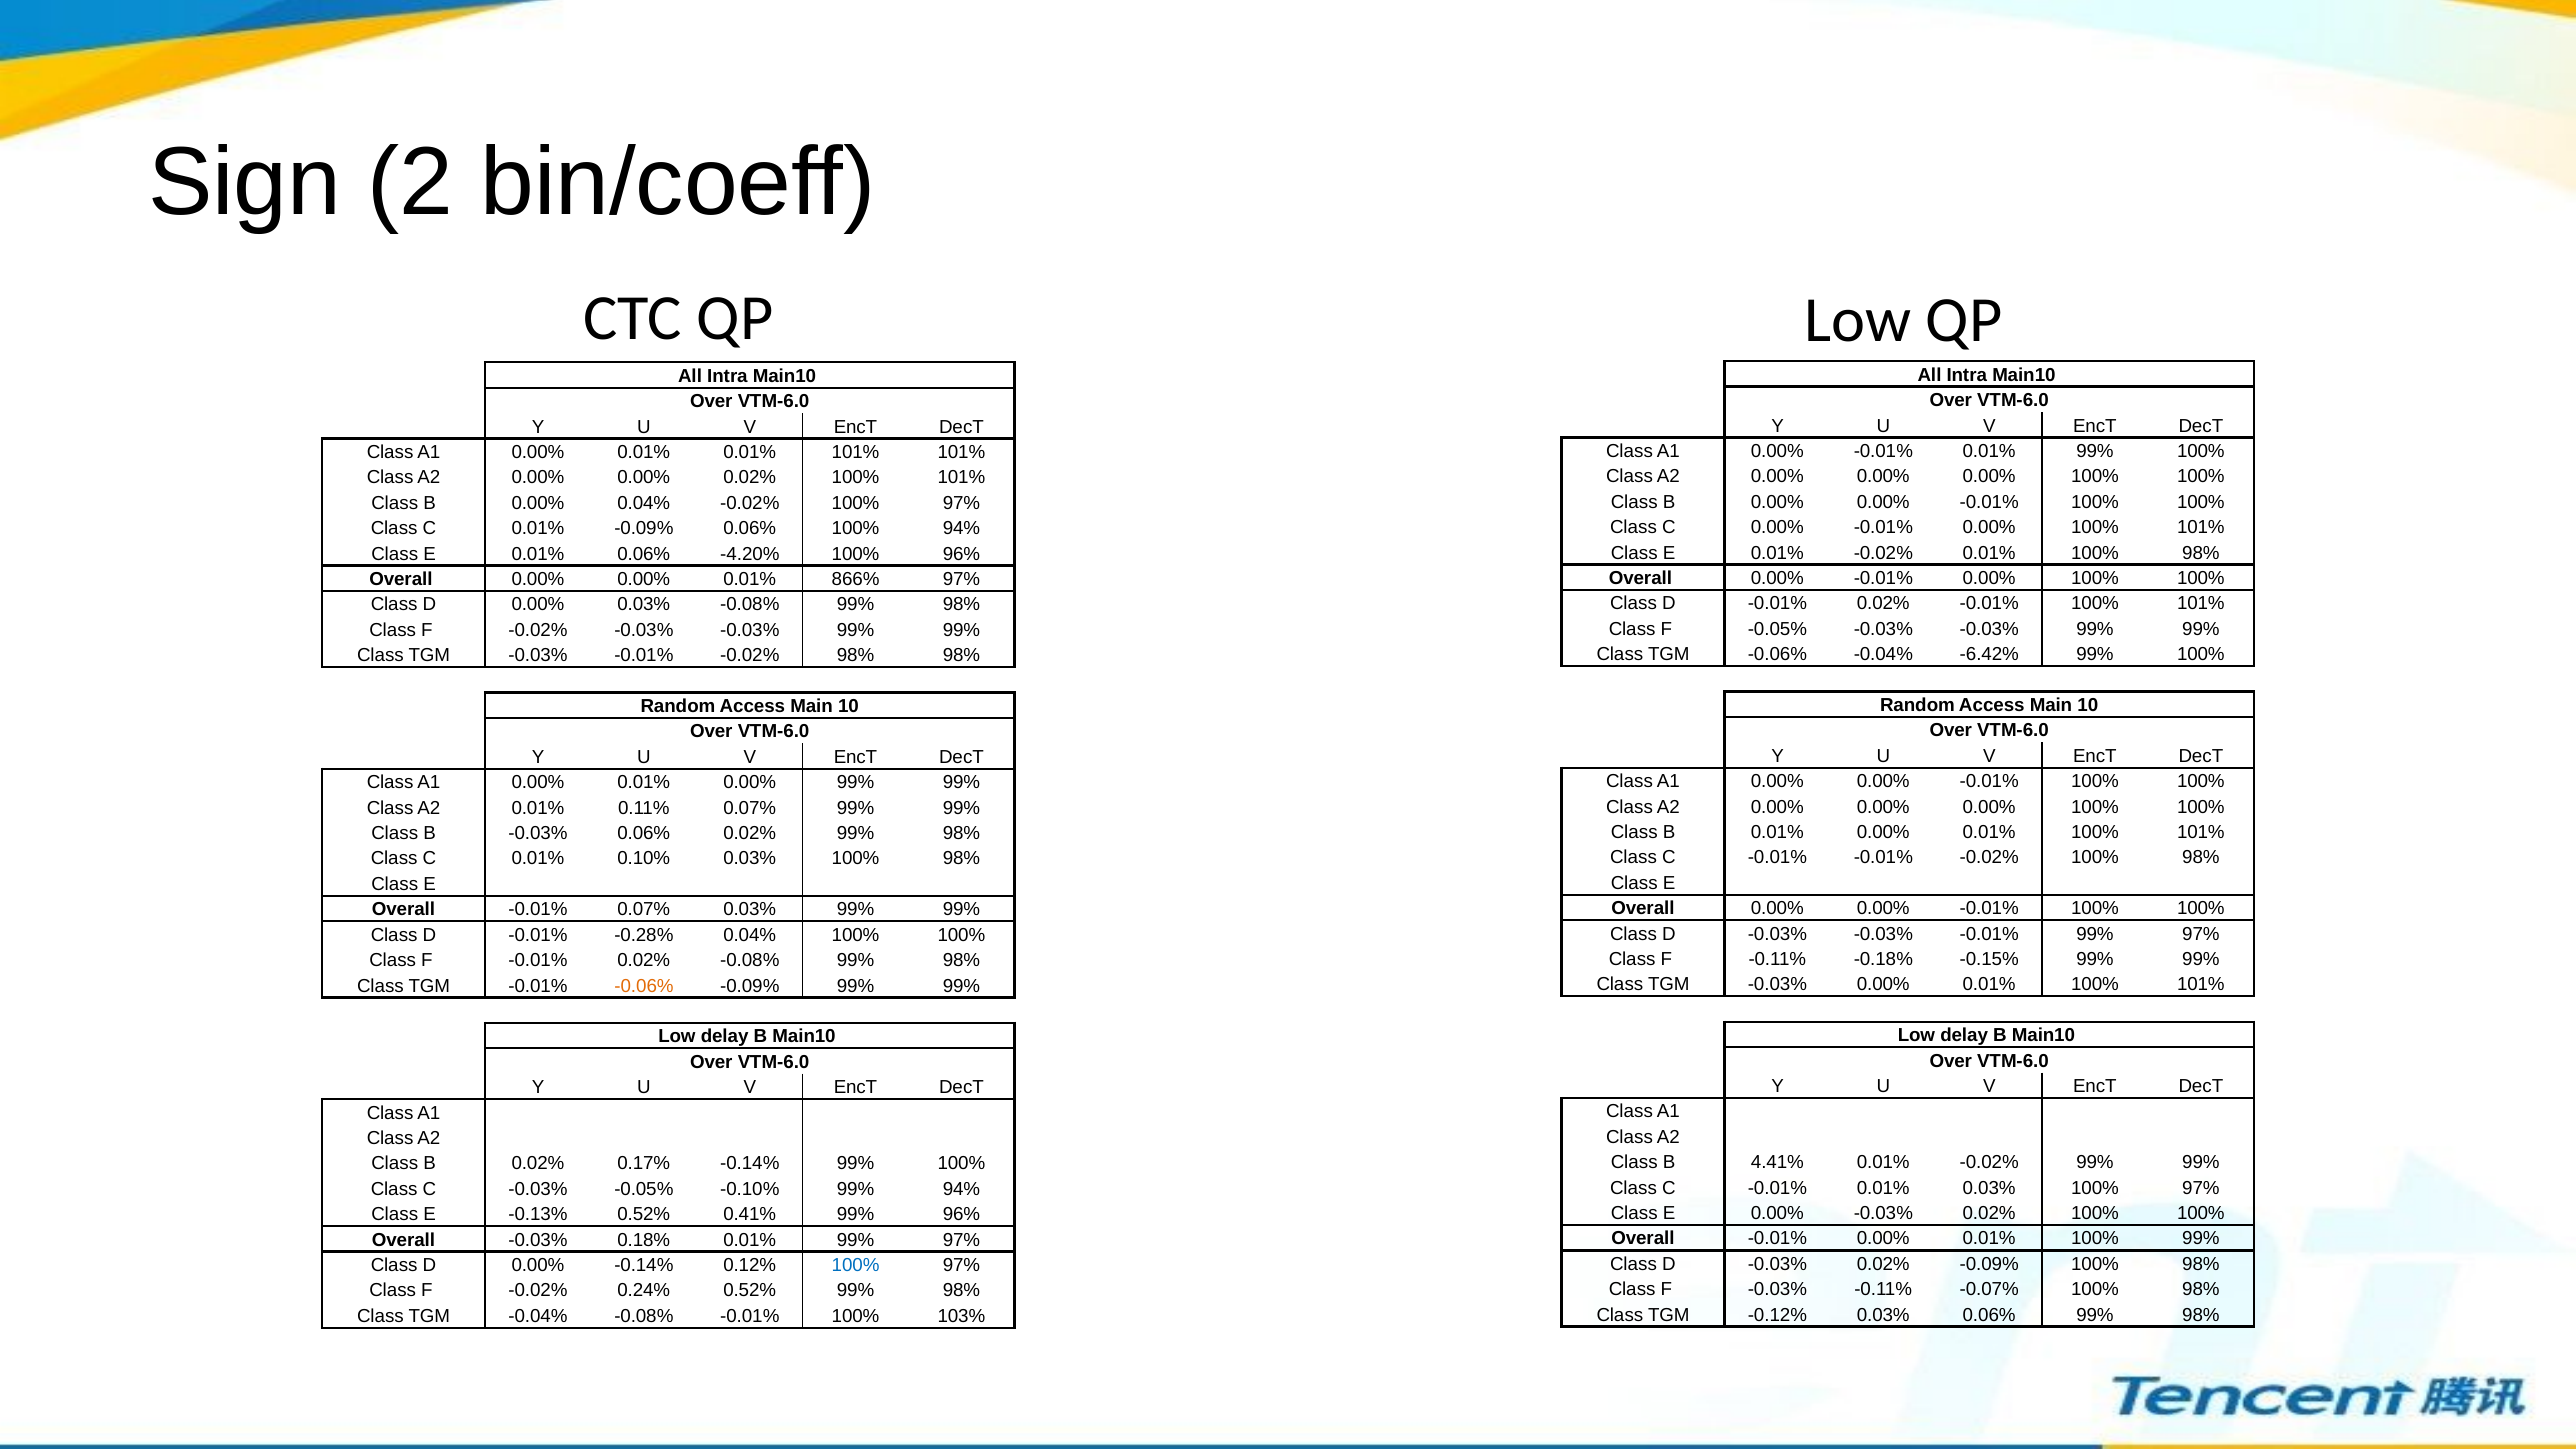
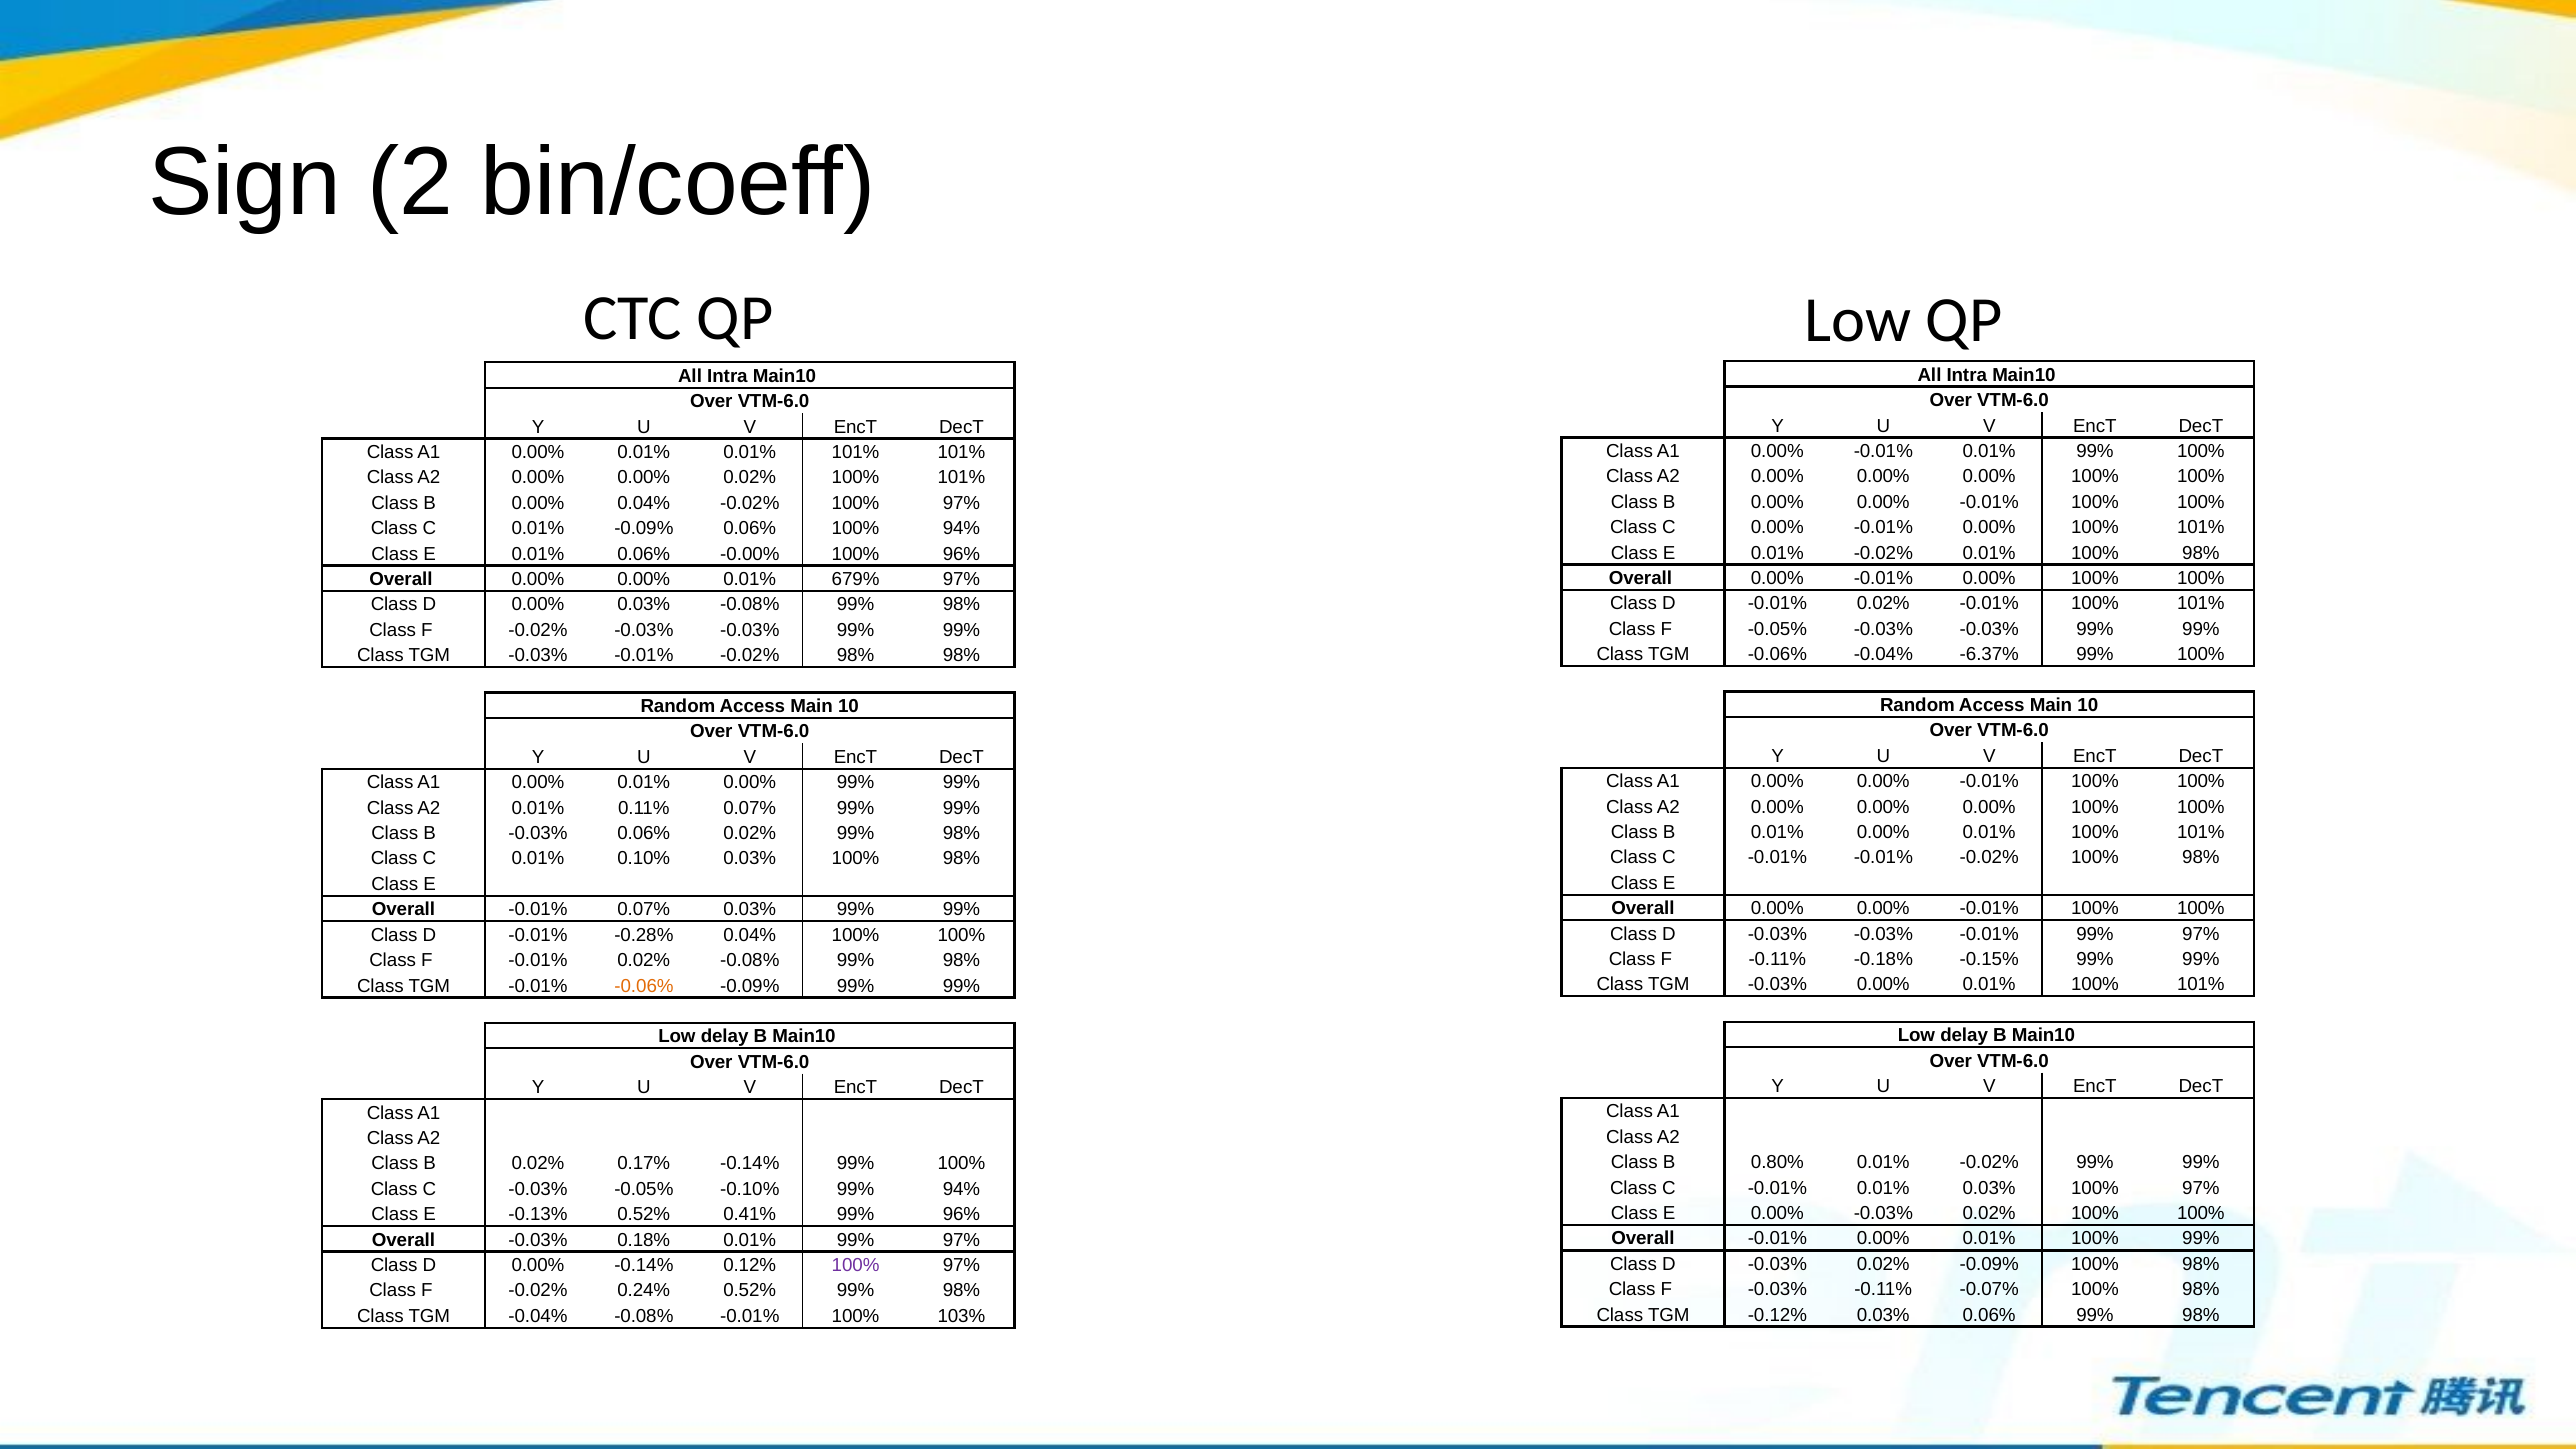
-4.20%: -4.20% -> -0.00%
866%: 866% -> 679%
-6.42%: -6.42% -> -6.37%
4.41%: 4.41% -> 0.80%
100% at (856, 1265) colour: blue -> purple
